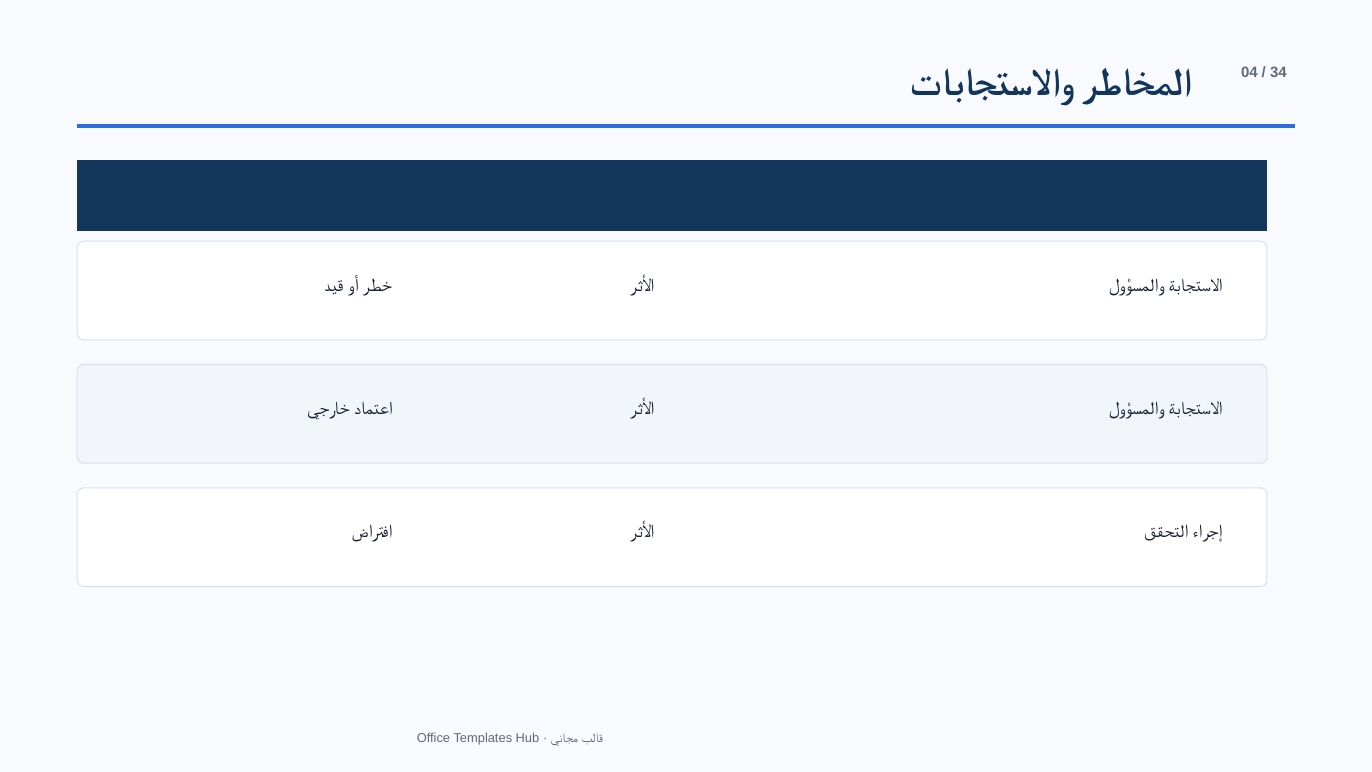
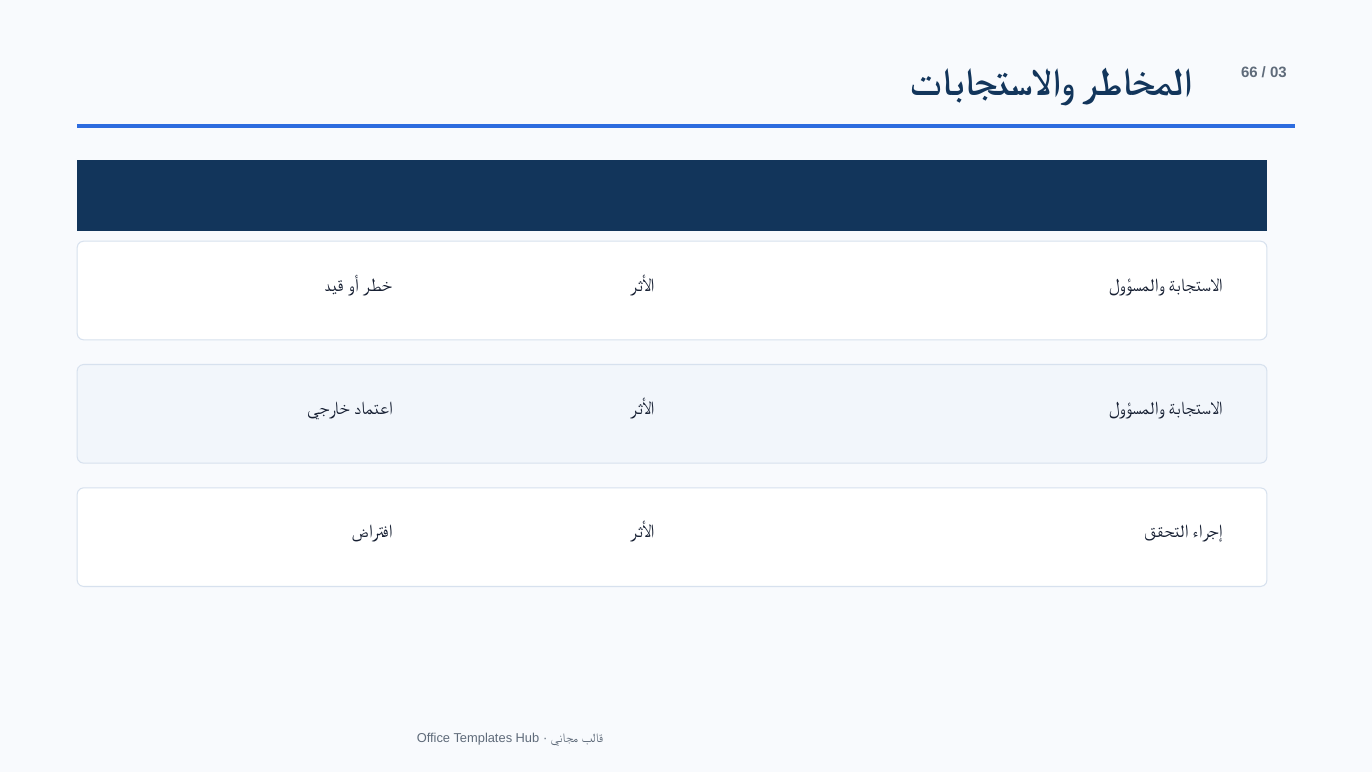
04: 04 -> 66
34: 34 -> 03
